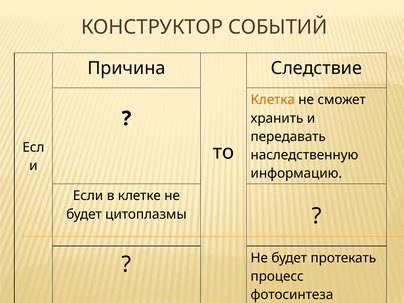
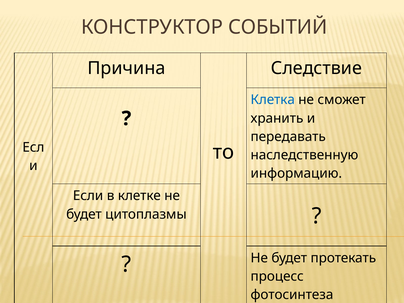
Клетка colour: orange -> blue
